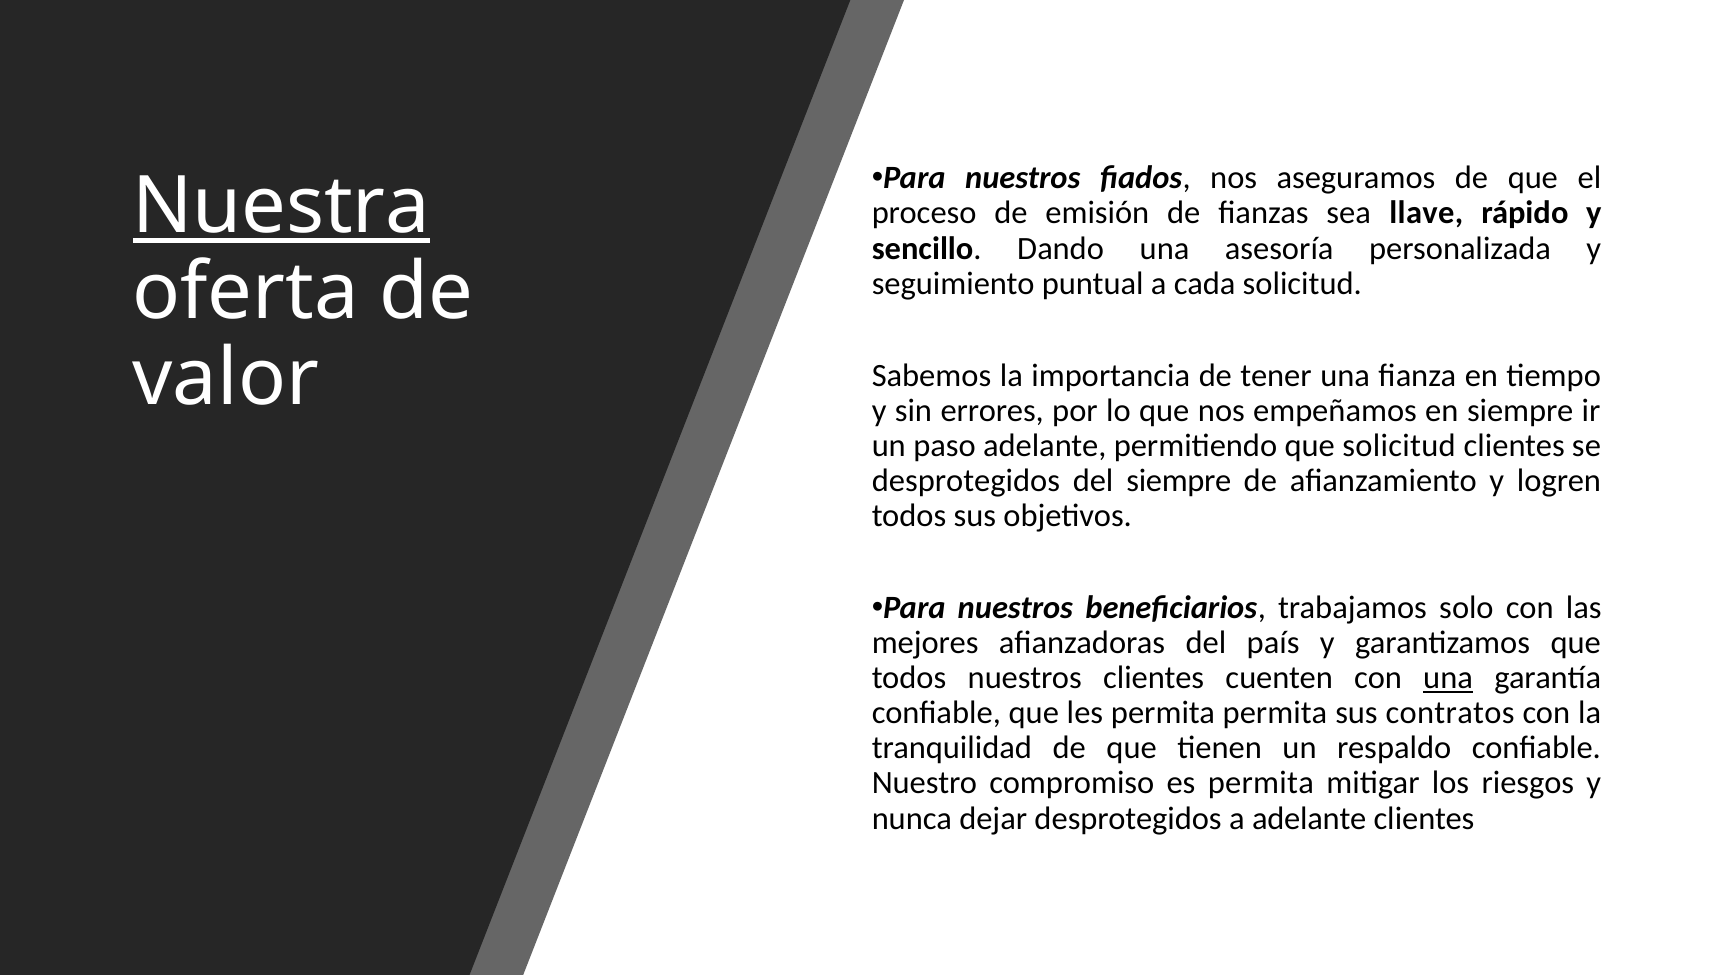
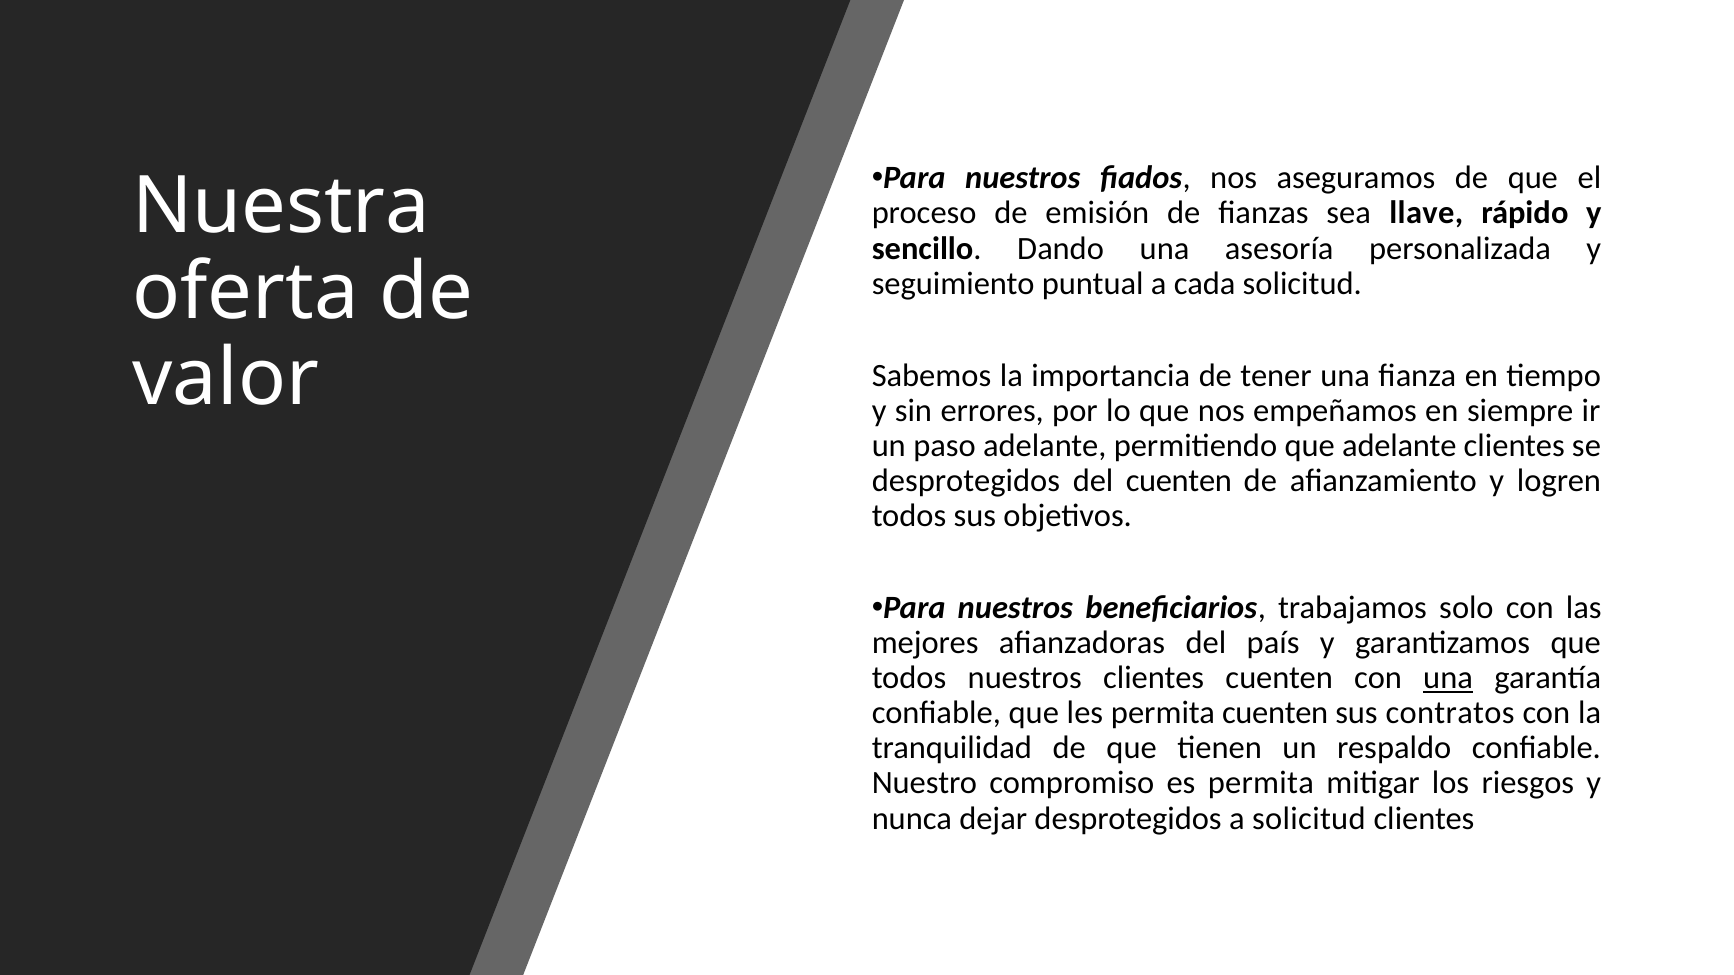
Nuestra underline: present -> none
que solicitud: solicitud -> adelante
del siempre: siempre -> cuenten
permita permita: permita -> cuenten
a adelante: adelante -> solicitud
